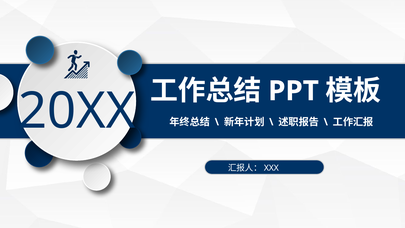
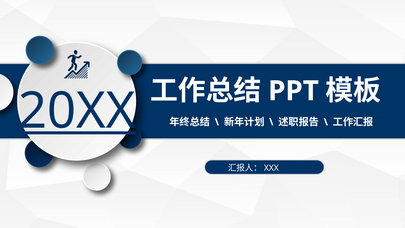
20XX underline: none -> present
